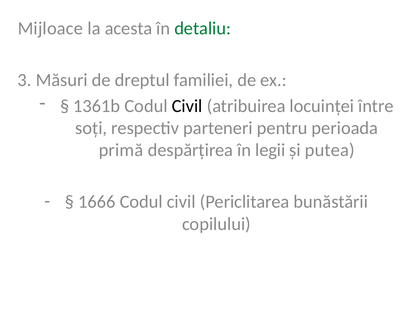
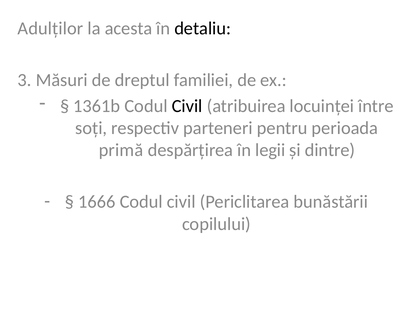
Mijloace: Mijloace -> Adulților
detaliu colour: green -> black
putea: putea -> dintre
